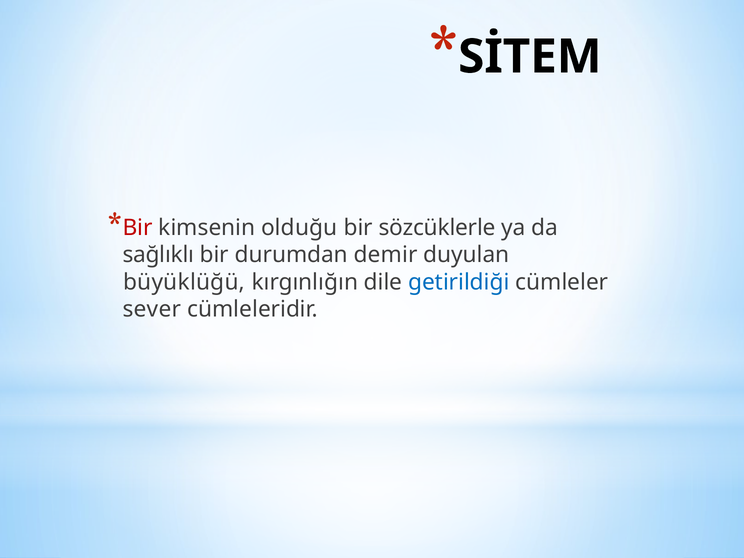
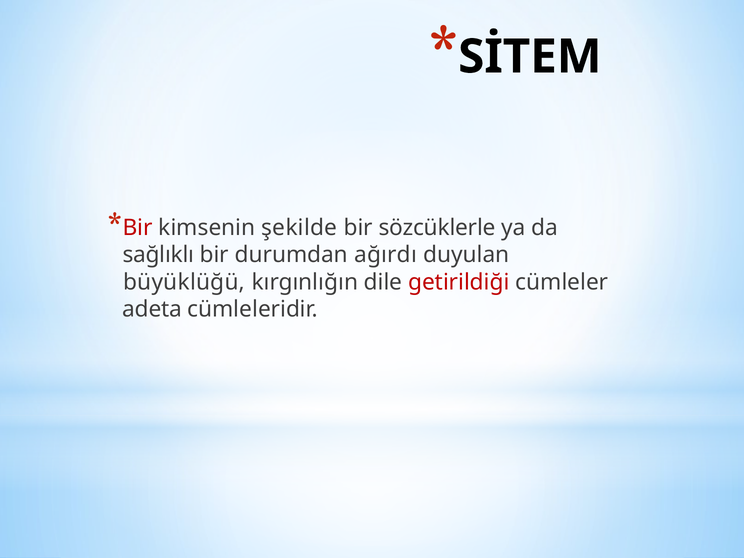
olduğu: olduğu -> şekilde
demir: demir -> ağırdı
getirildiği colour: blue -> red
sever: sever -> adeta
